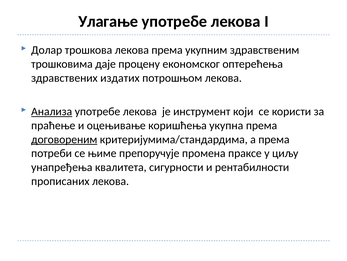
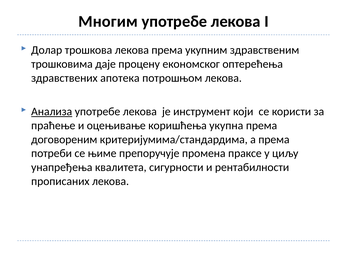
Улагање: Улагање -> Многим
издатих: издатих -> апотека
договореним underline: present -> none
